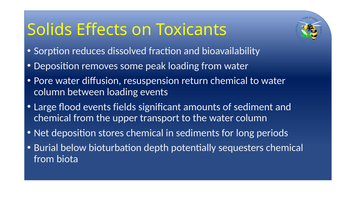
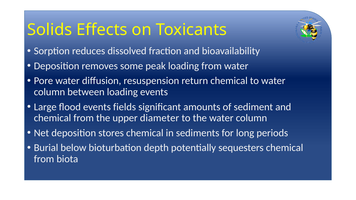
transport: transport -> diameter
